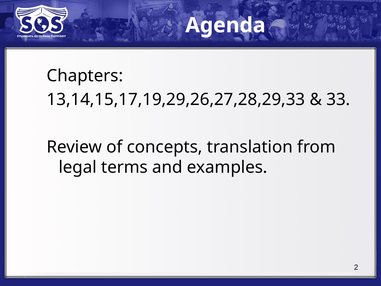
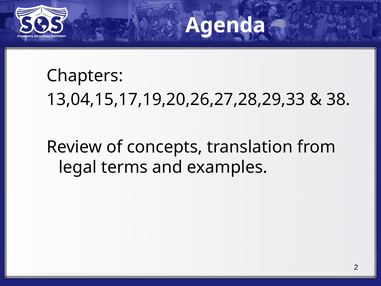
13,14,15,17,19,29,26,27,28,29,33: 13,14,15,17,19,29,26,27,28,29,33 -> 13,04,15,17,19,20,26,27,28,29,33
33: 33 -> 38
